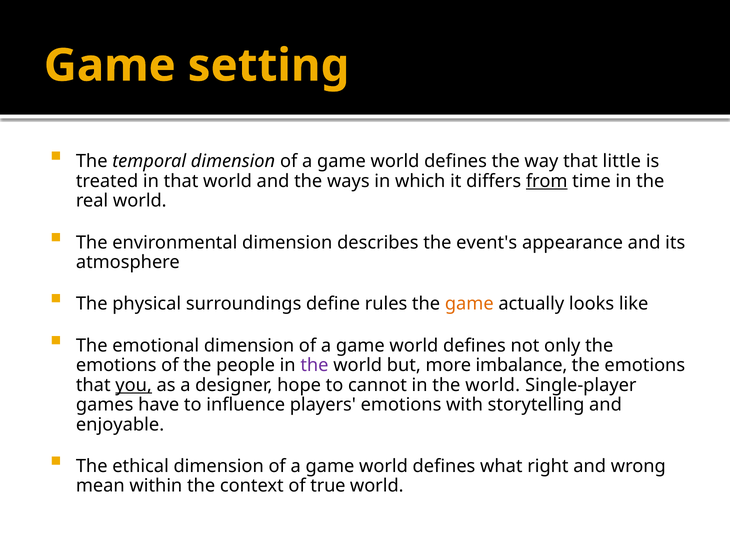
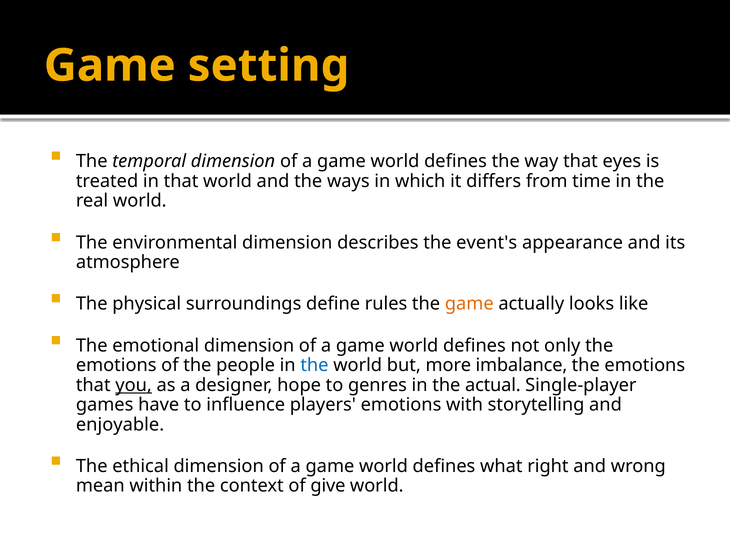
little: little -> eyes
from underline: present -> none
the at (314, 365) colour: purple -> blue
cannot: cannot -> genres
world at (493, 385): world -> actual
true: true -> give
